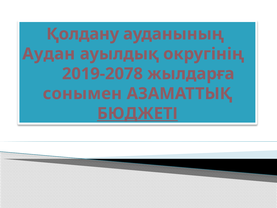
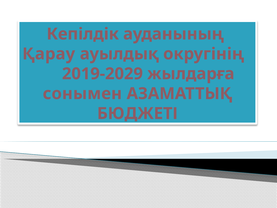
Қолдану: Қолдану -> Кепілдік
Аудан: Аудан -> Қарау
2019-2078: 2019-2078 -> 2019-2029
БЮДЖЕТІ underline: present -> none
